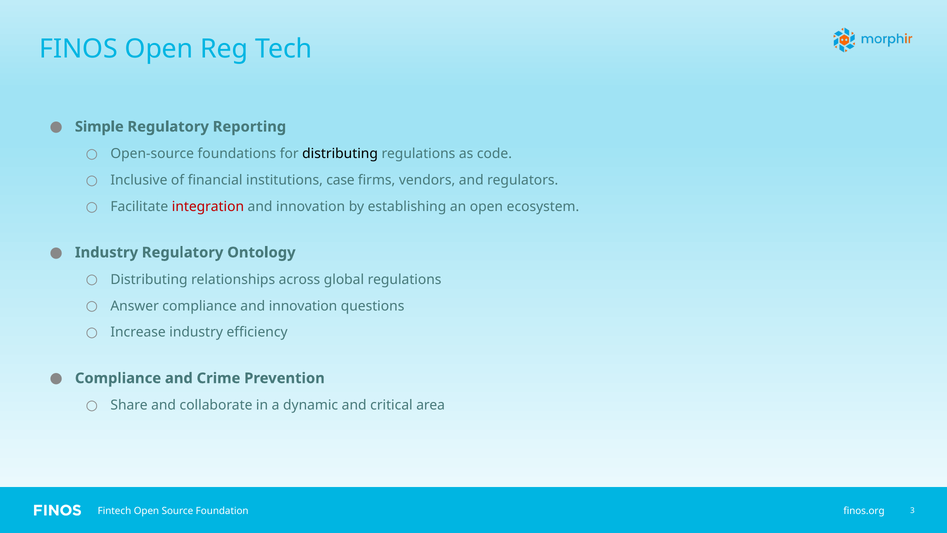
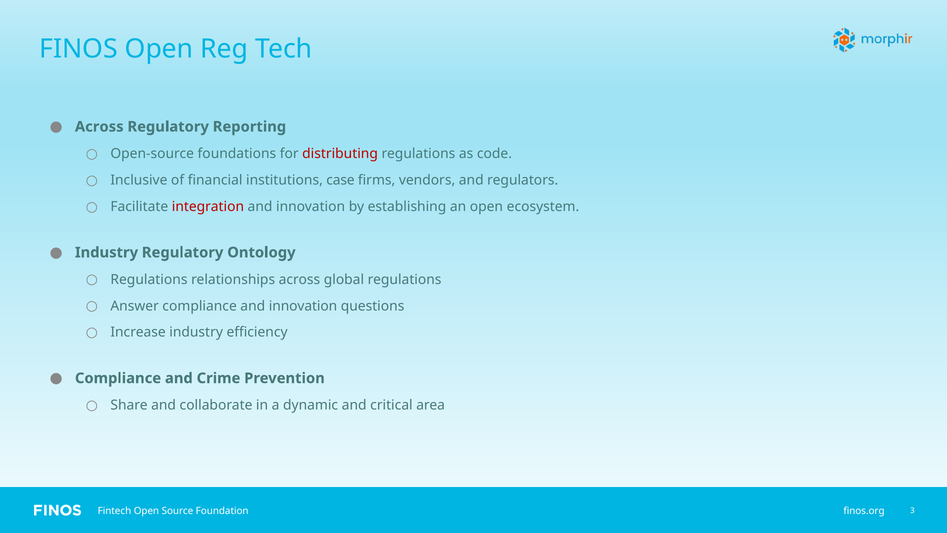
Simple at (99, 127): Simple -> Across
distributing at (340, 154) colour: black -> red
Distributing at (149, 279): Distributing -> Regulations
